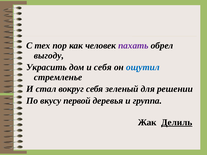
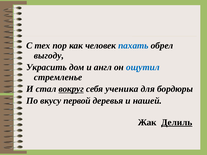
пахать colour: purple -> blue
и себя: себя -> англ
вокруг underline: none -> present
зеленый: зеленый -> ученика
решении: решении -> бордюры
группа: группа -> нашей
